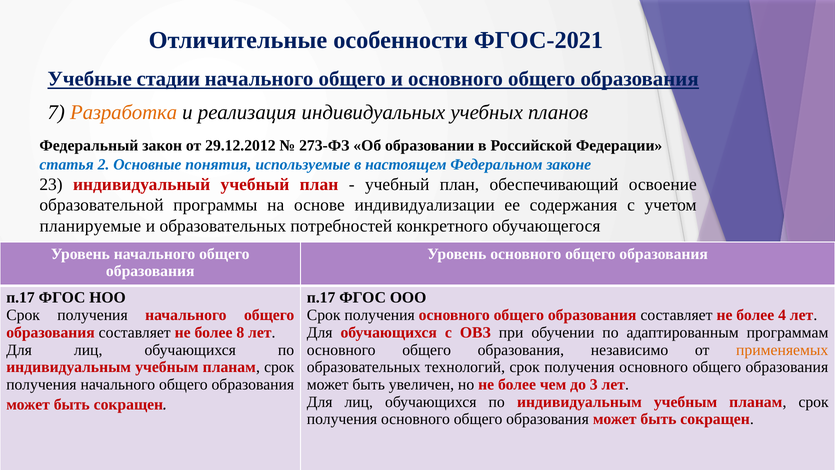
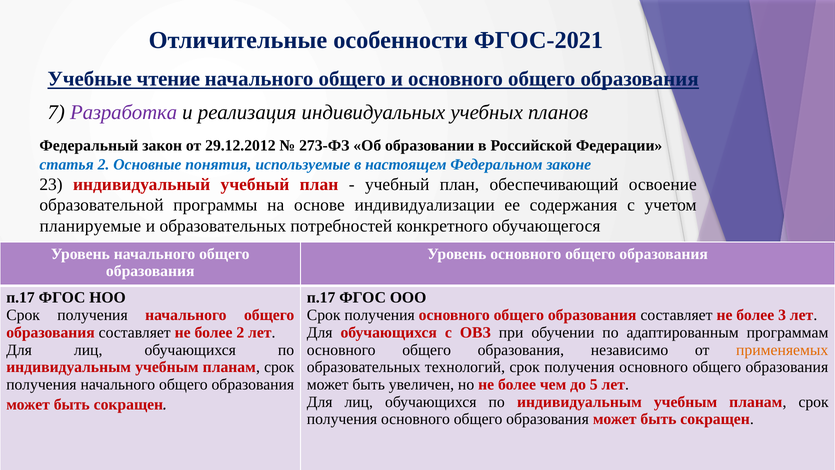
стадии: стадии -> чтение
Разработка colour: orange -> purple
4: 4 -> 3
более 8: 8 -> 2
3: 3 -> 5
